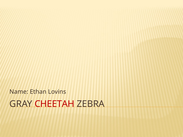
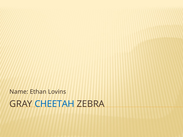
CHEETAH colour: red -> blue
